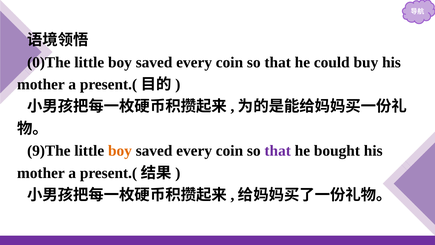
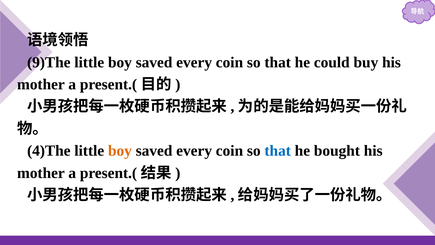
0)The: 0)The -> 9)The
9)The: 9)The -> 4)The
that at (278, 151) colour: purple -> blue
